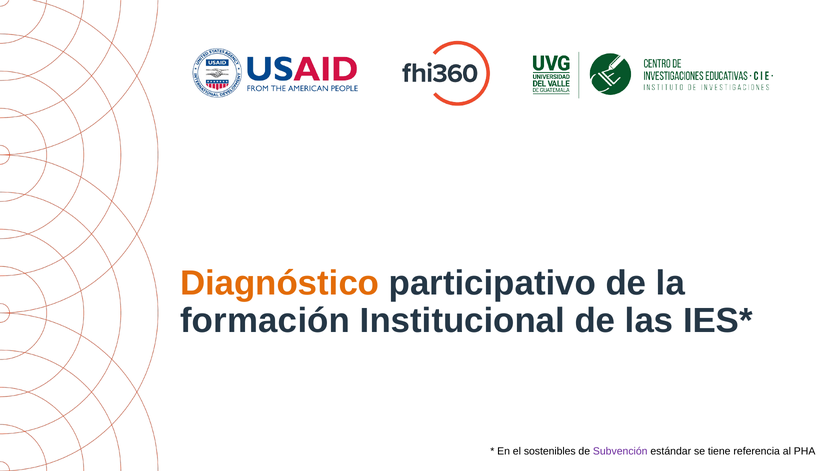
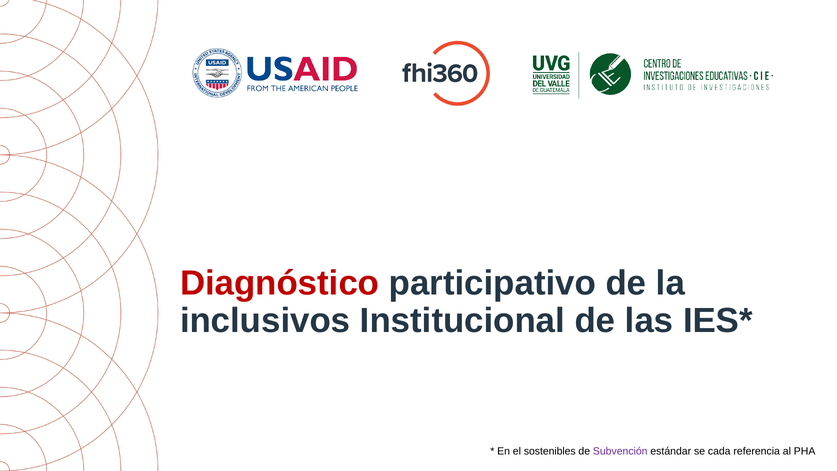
Diagnóstico colour: orange -> red
formación: formación -> inclusivos
tiene: tiene -> cada
